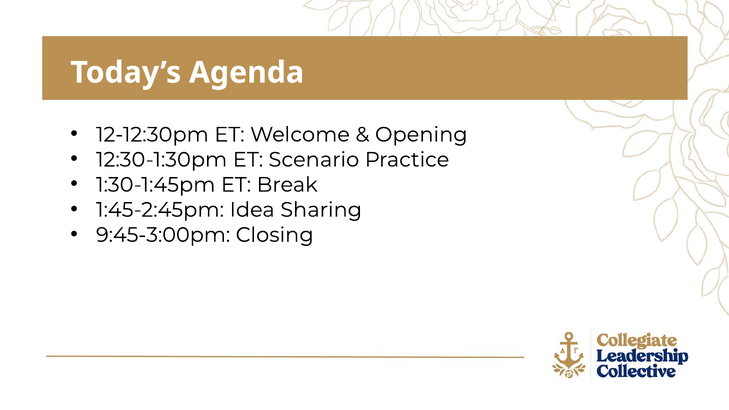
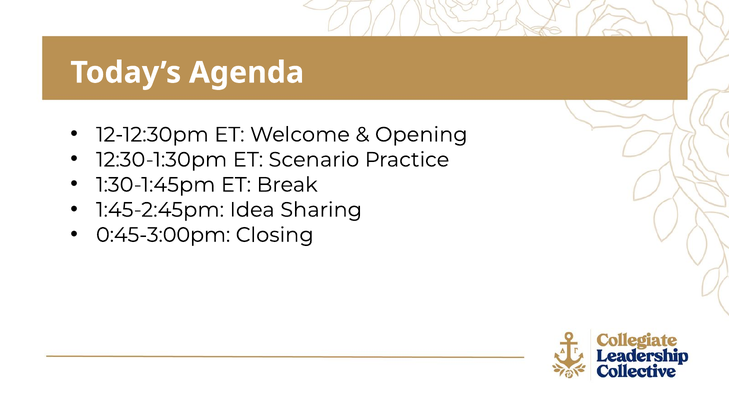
9:45-3:00pm: 9:45-3:00pm -> 0:45-3:00pm
